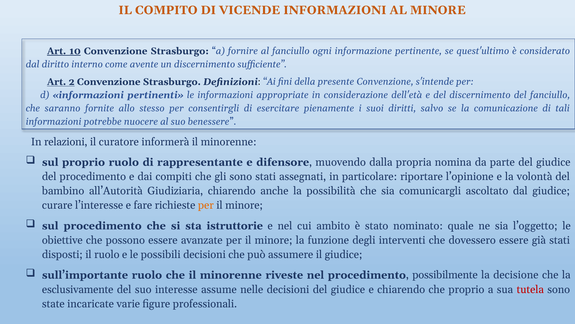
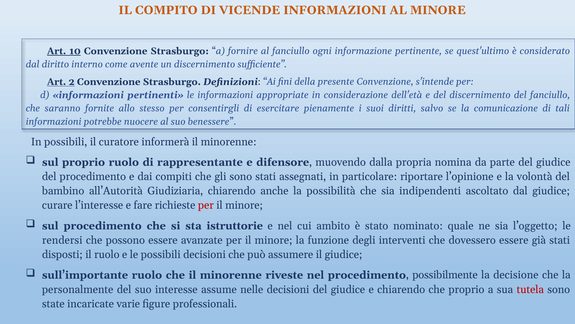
In relazioni: relazioni -> possibili
comunicargli: comunicargli -> indipendenti
per at (206, 205) colour: orange -> red
obiettive: obiettive -> rendersi
esclusivamente: esclusivamente -> personalmente
